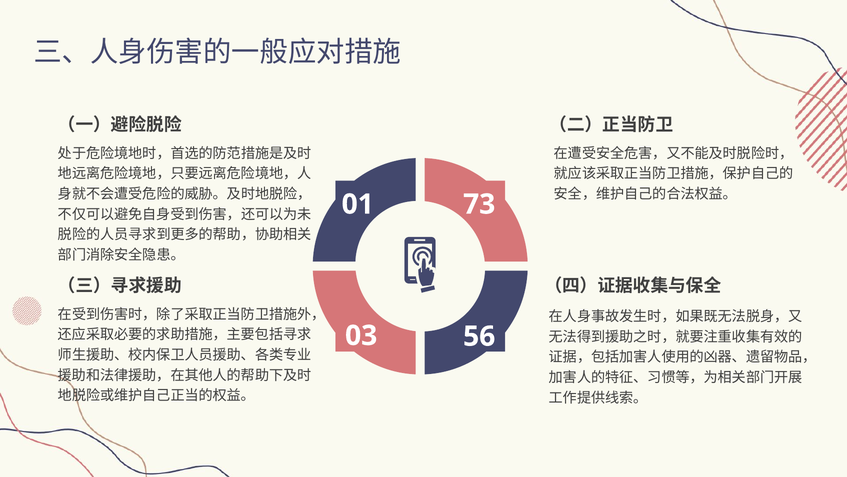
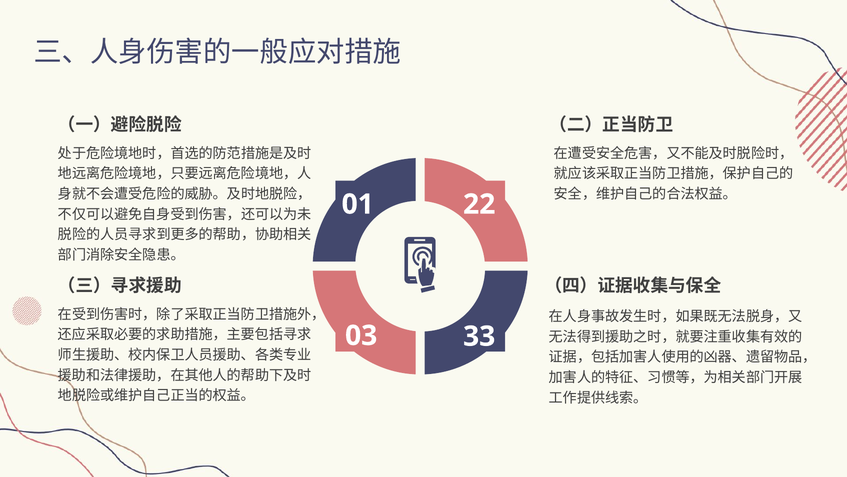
73: 73 -> 22
56: 56 -> 33
